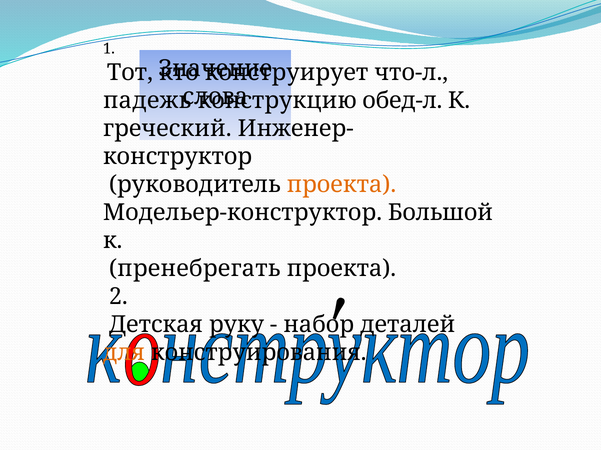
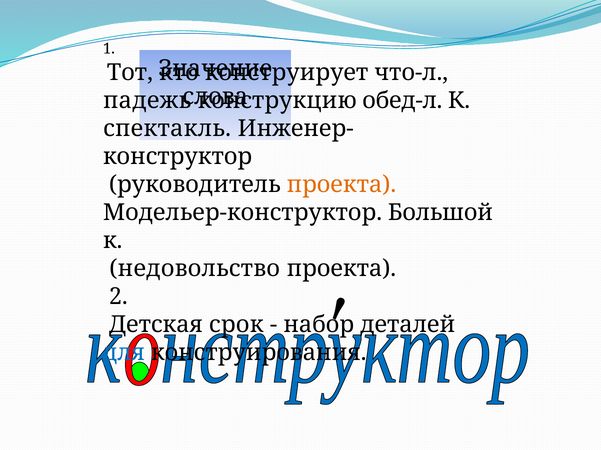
греческий: греческий -> спектакль
пренебрегать: пренебрегать -> недовольство
руку: руку -> срок
для colour: orange -> blue
